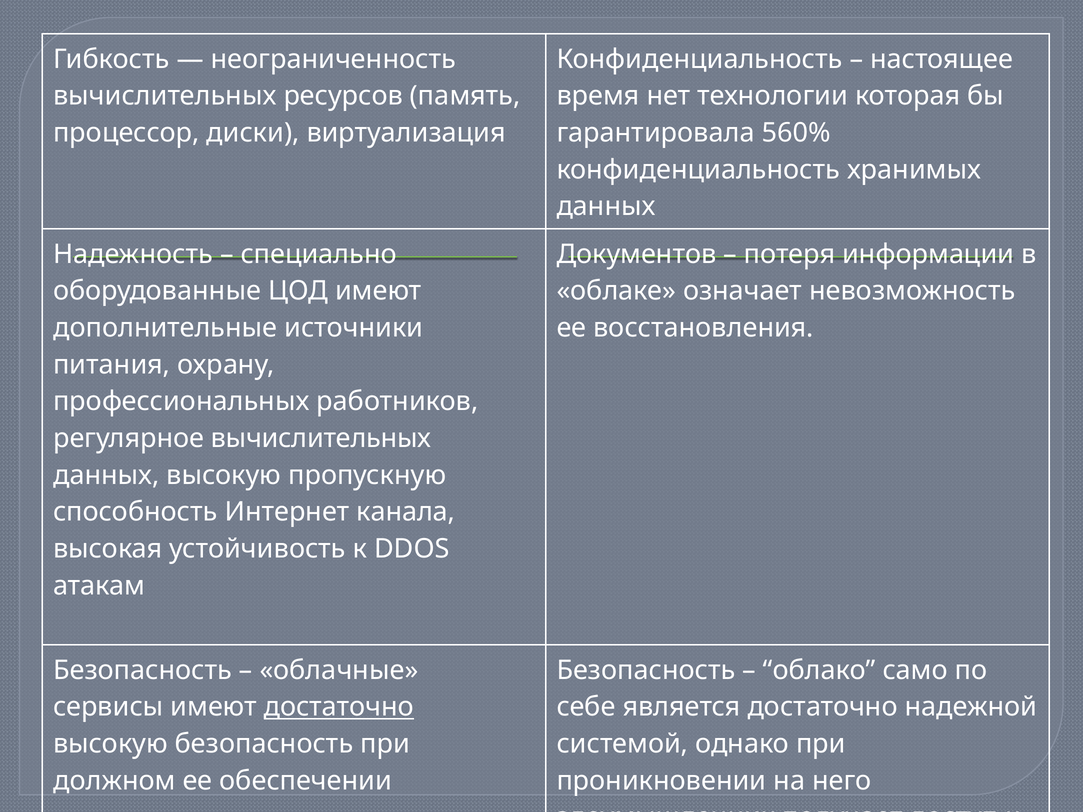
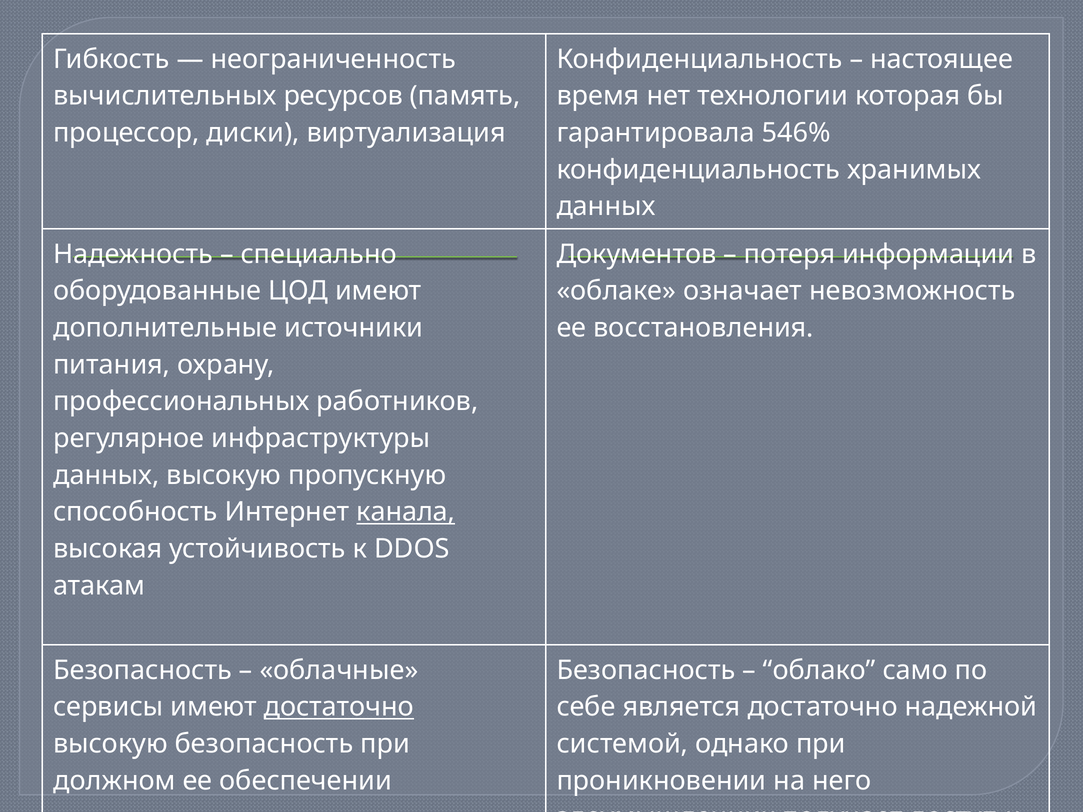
560%: 560% -> 546%
регулярное вычислительных: вычислительных -> инфраструктуры
канала underline: none -> present
